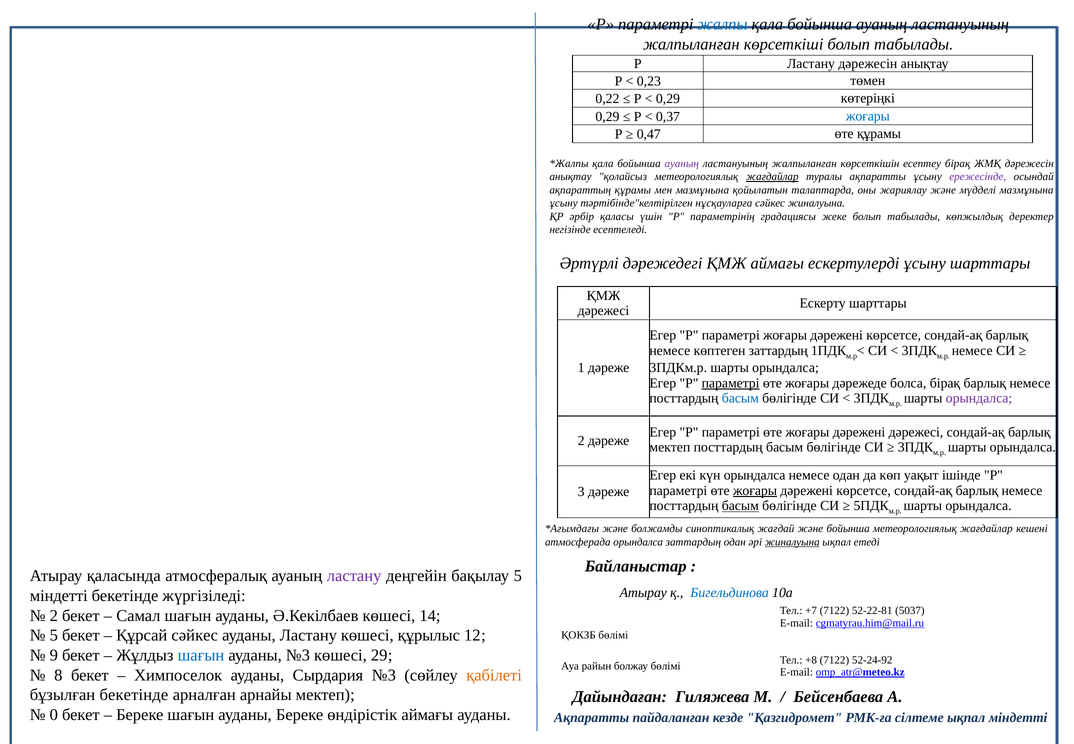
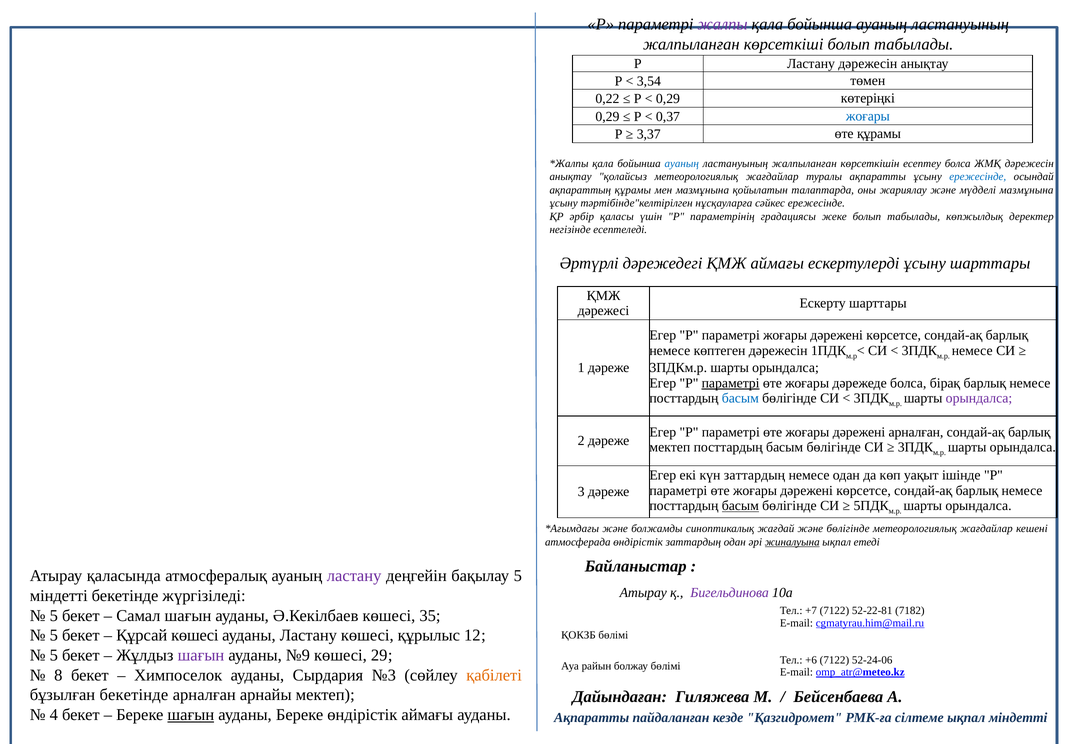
жалпы colour: blue -> purple
0,23: 0,23 -> 3,54
0,47: 0,47 -> 3,37
ауаның at (682, 163) colour: purple -> blue
есептеу бірақ: бірақ -> болса
жағдайлар at (772, 177) underline: present -> none
ережесінде at (978, 177) colour: purple -> blue
сәйкес жиналуына: жиналуына -> ережесінде
көптеген заттардың: заттардың -> дәрежесін
дәрежені дәрежесі: дәрежесі -> арналған
күн орындалса: орындалса -> заттардың
жоғары at (755, 490) underline: present -> none
және бойынша: бойынша -> бөлігінде
атмосферада орындалса: орындалса -> өндірістік
Бигельдинова colour: blue -> purple
5037: 5037 -> 7182
2 at (54, 615): 2 -> 5
14: 14 -> 35
Құрсай сәйкес: сәйкес -> көшесі
9 at (54, 655): 9 -> 5
шағын at (201, 655) colour: blue -> purple
ауданы №3: №3 -> №9
+8: +8 -> +6
52-24-92: 52-24-92 -> 52-24-06
0: 0 -> 4
шағын at (191, 714) underline: none -> present
